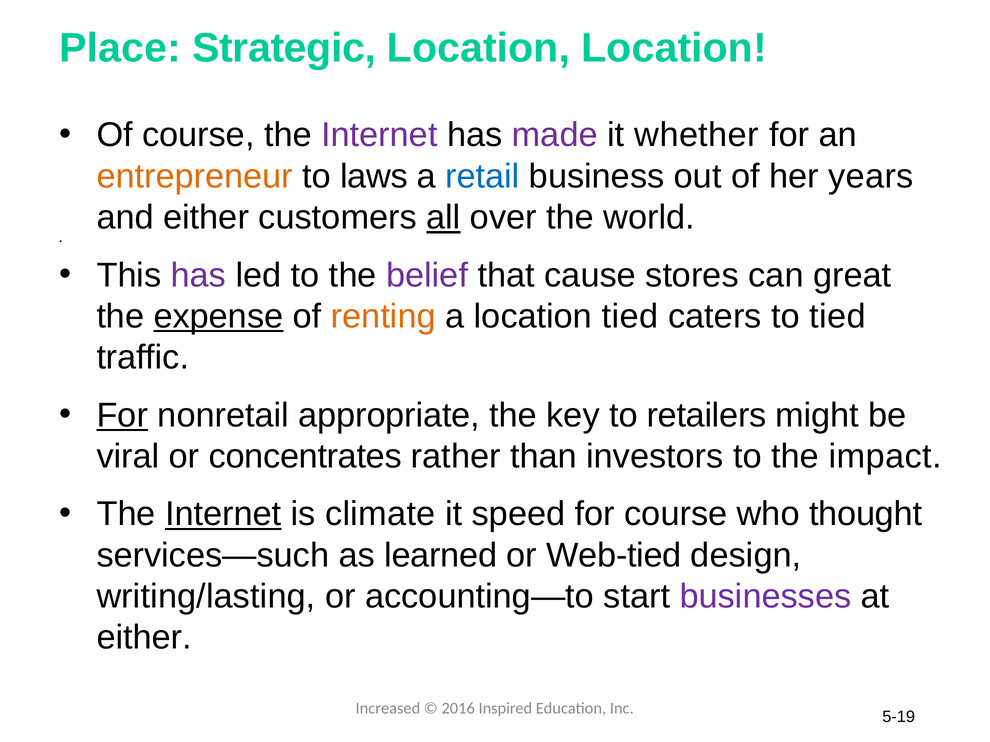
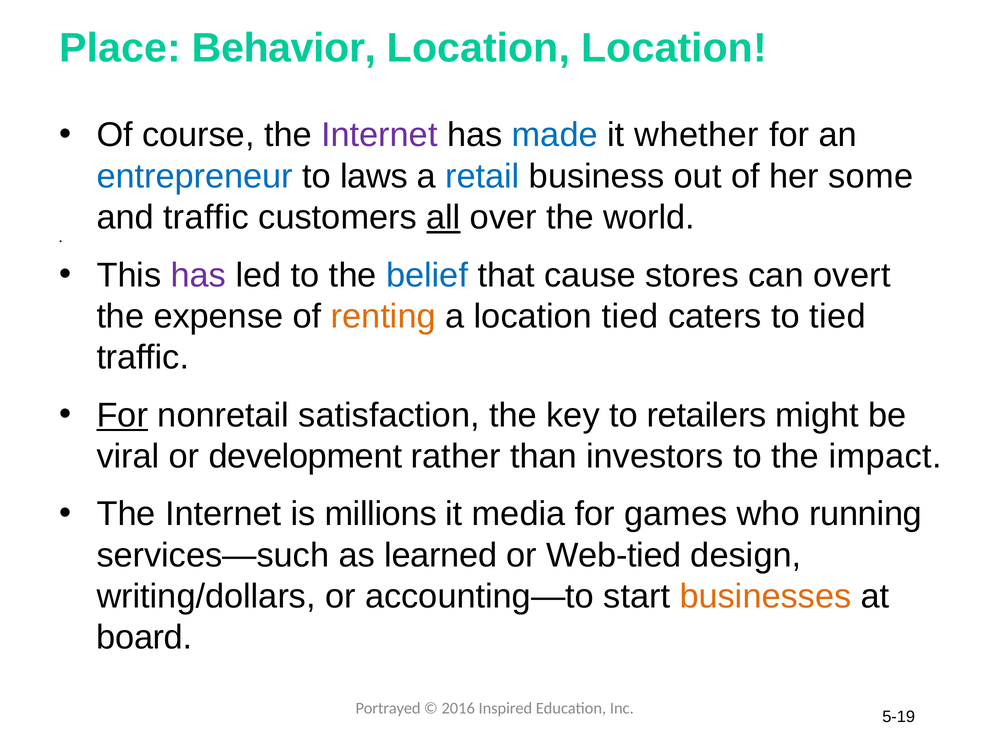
Strategic: Strategic -> Behavior
made colour: purple -> blue
entrepreneur colour: orange -> blue
years: years -> some
and either: either -> traffic
belief colour: purple -> blue
great: great -> overt
expense underline: present -> none
appropriate: appropriate -> satisfaction
concentrates: concentrates -> development
Internet at (223, 514) underline: present -> none
climate: climate -> millions
speed: speed -> media
for course: course -> games
thought: thought -> running
writing/lasting: writing/lasting -> writing/dollars
businesses colour: purple -> orange
either at (144, 638): either -> board
Increased: Increased -> Portrayed
